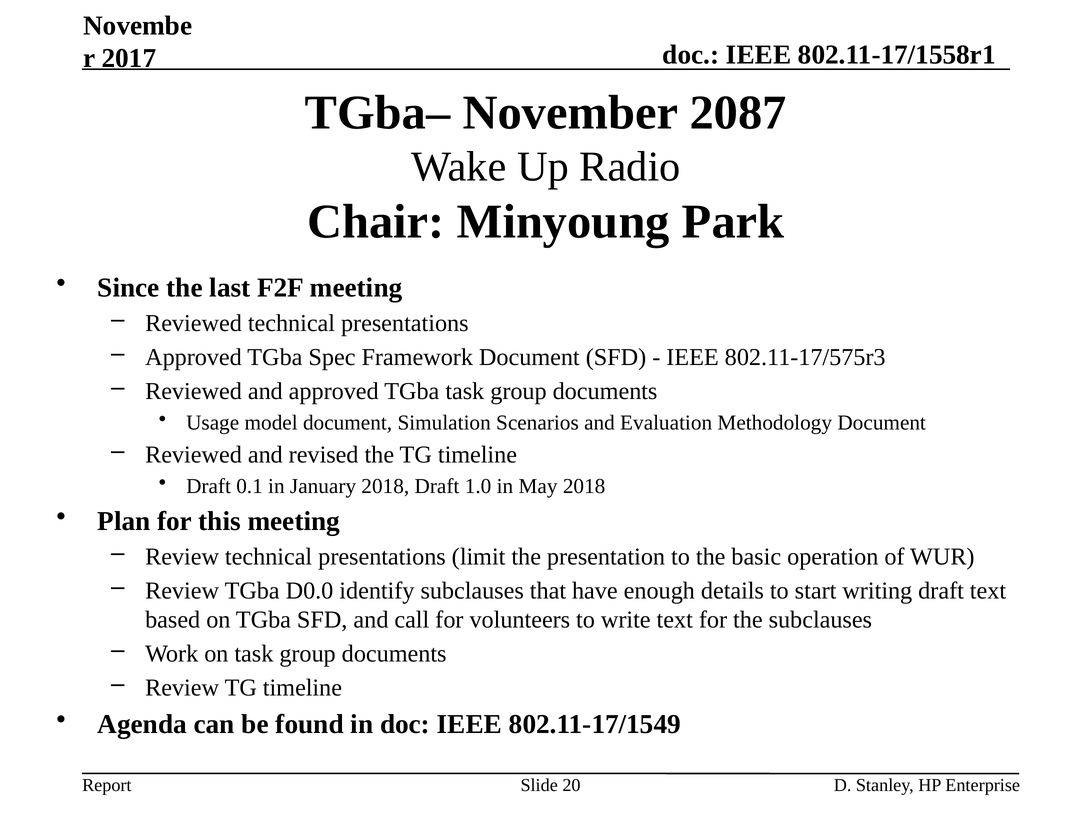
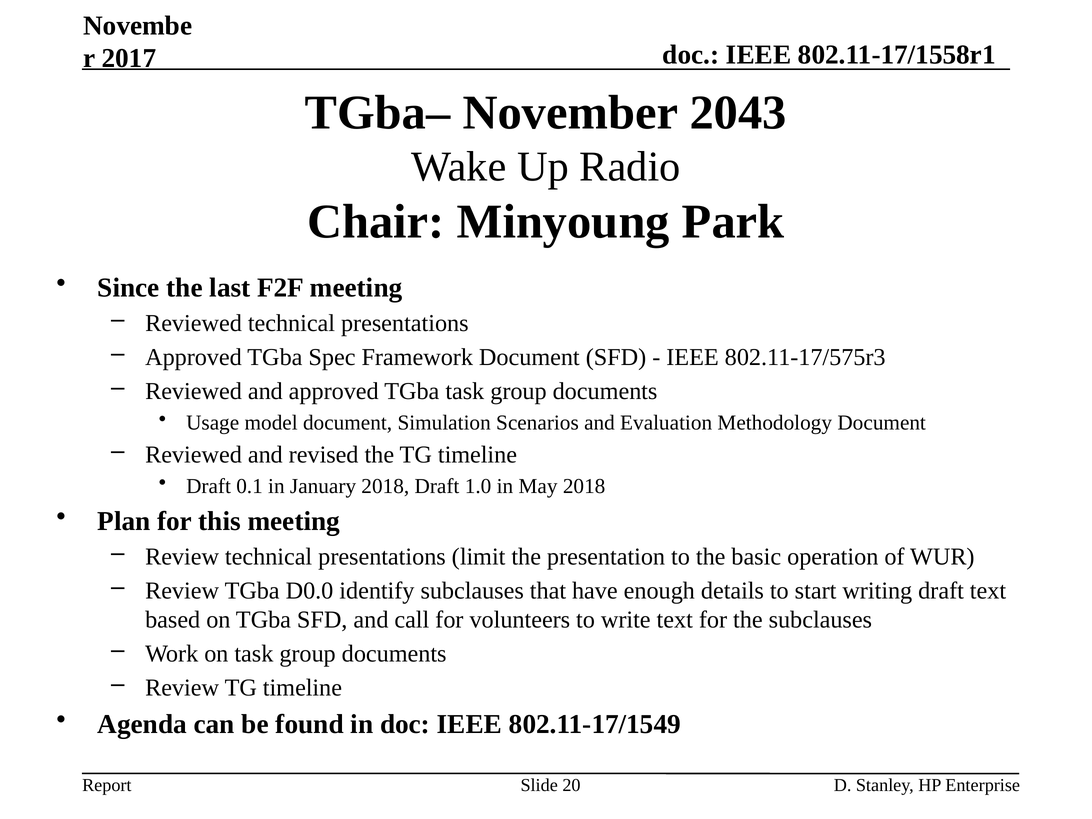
2087: 2087 -> 2043
